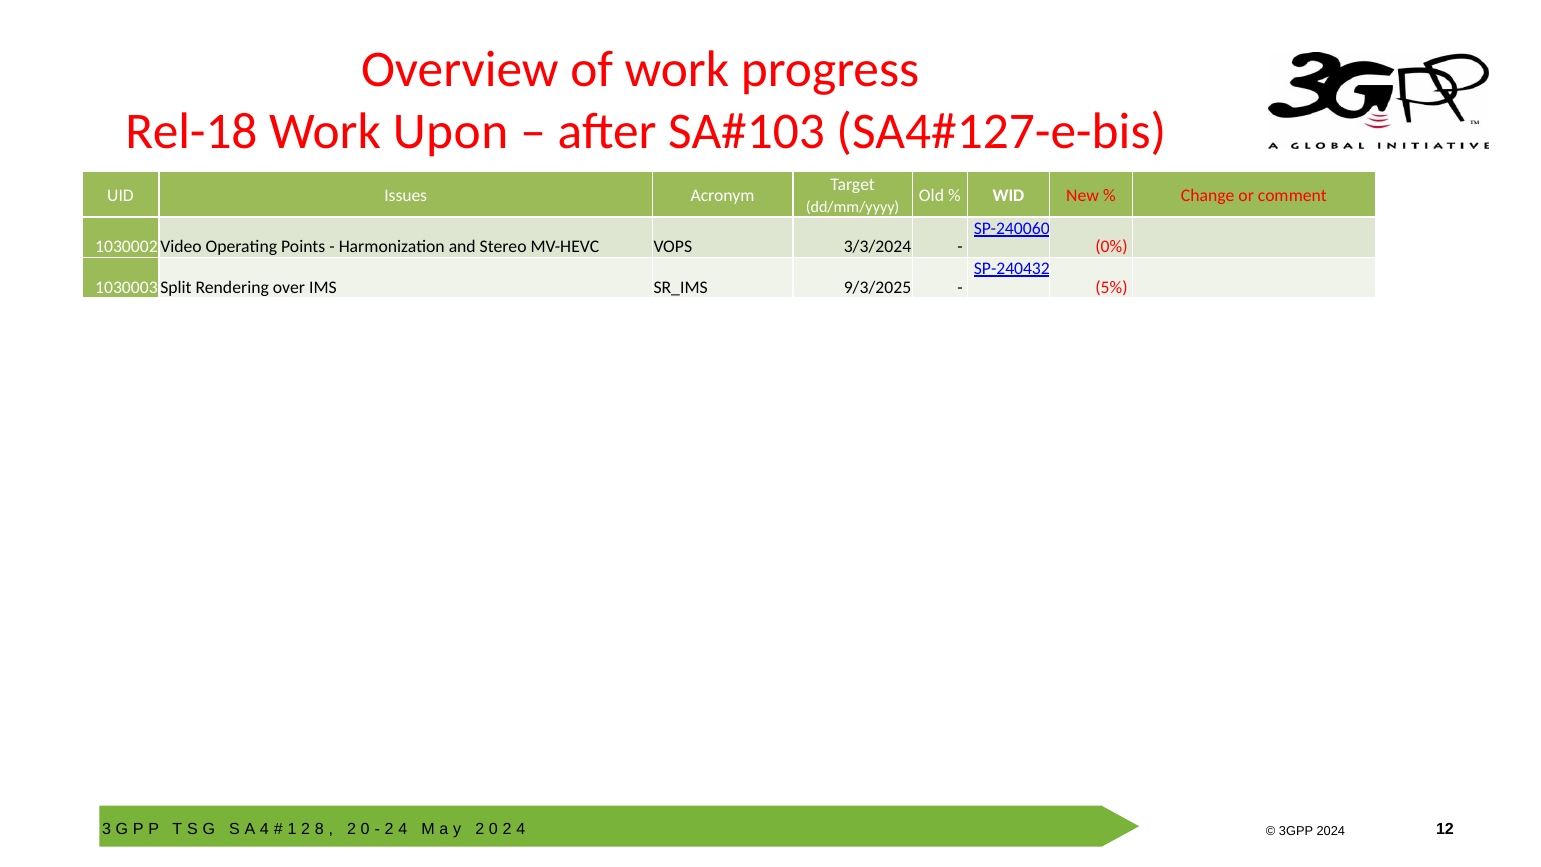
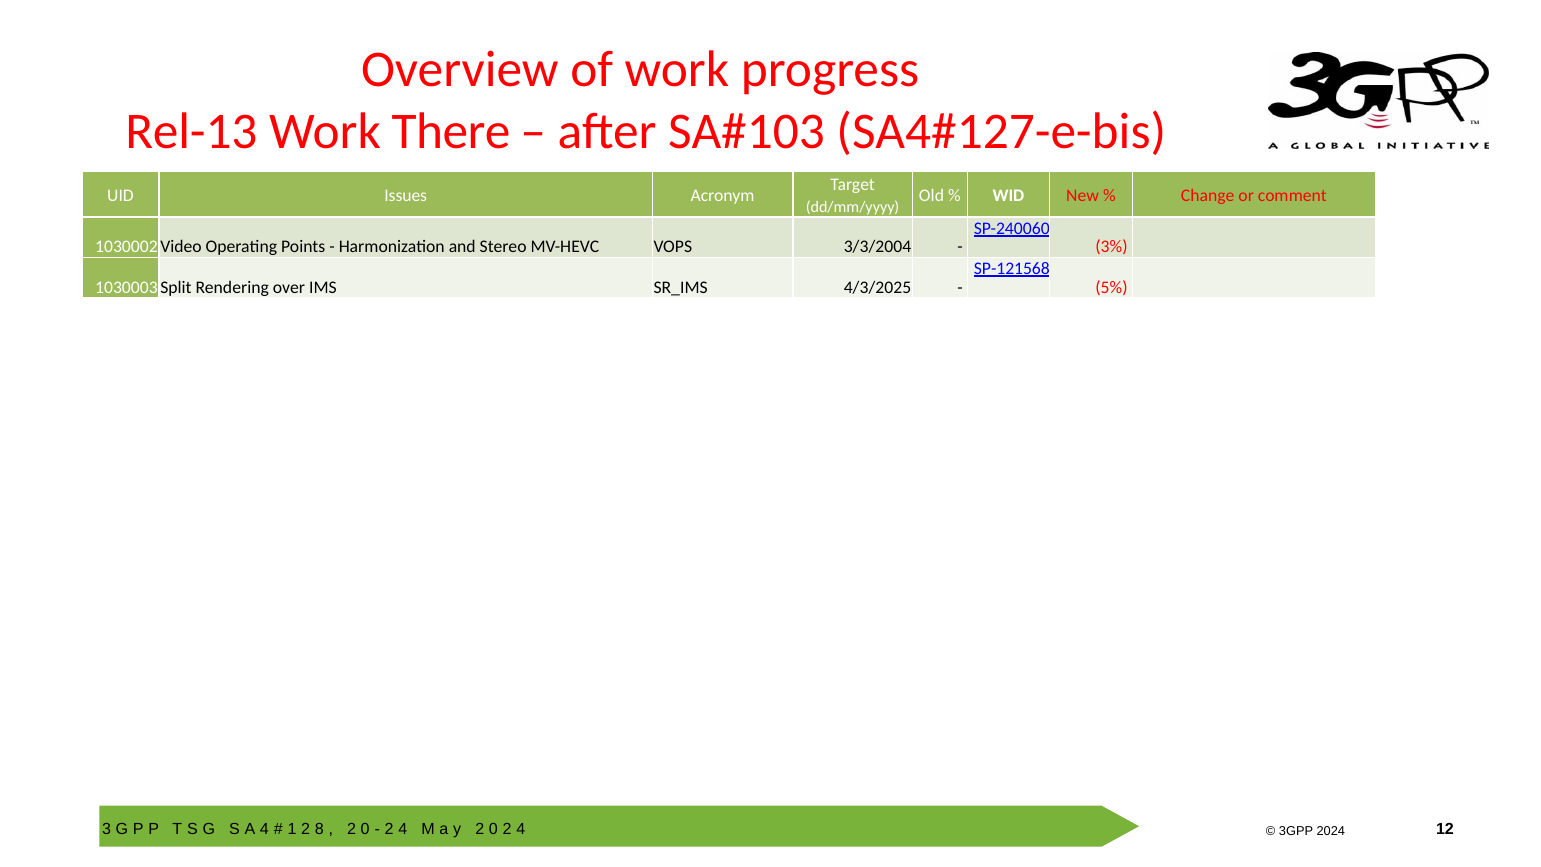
Rel-18: Rel-18 -> Rel-13
Upon: Upon -> There
3/3/2024: 3/3/2024 -> 3/3/2004
0%: 0% -> 3%
SP-240432: SP-240432 -> SP-121568
9/3/2025: 9/3/2025 -> 4/3/2025
